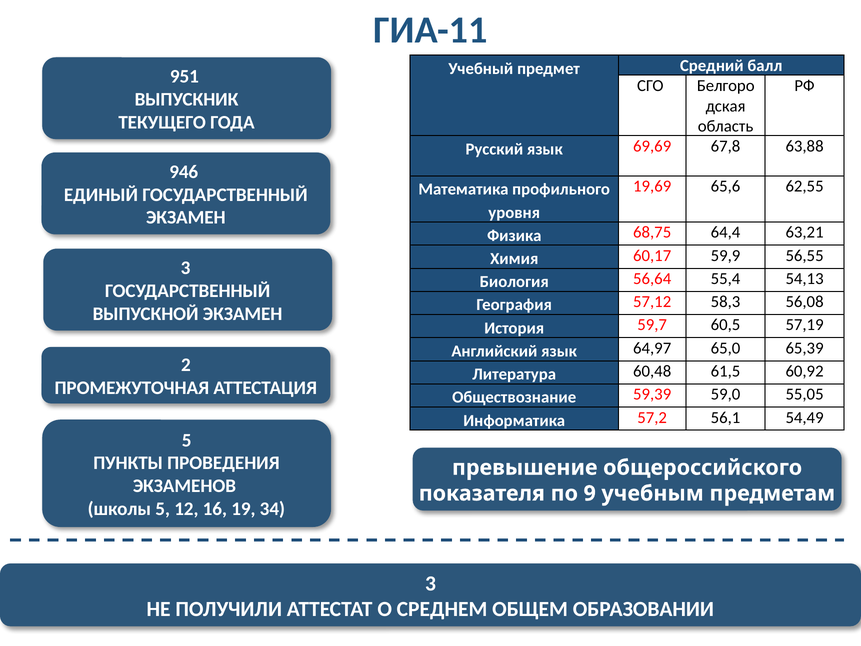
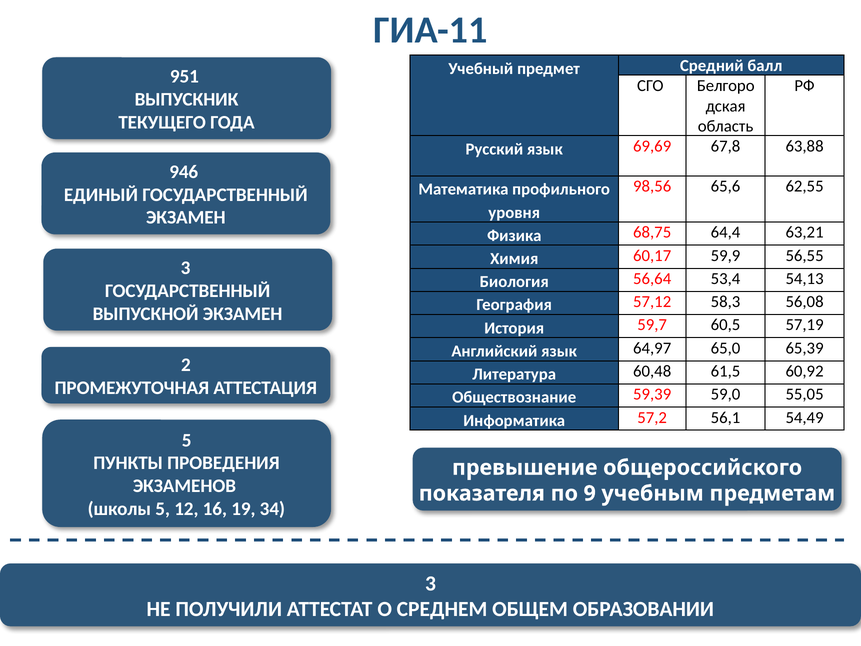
19,69: 19,69 -> 98,56
55,4: 55,4 -> 53,4
